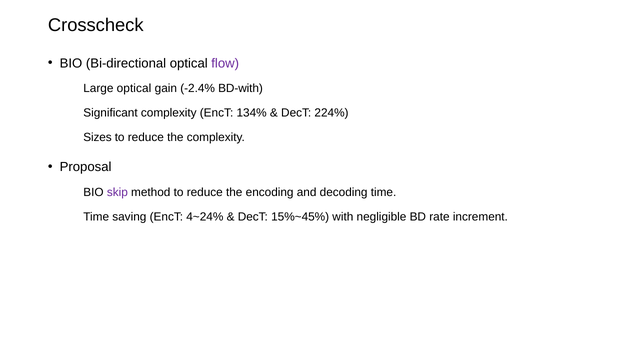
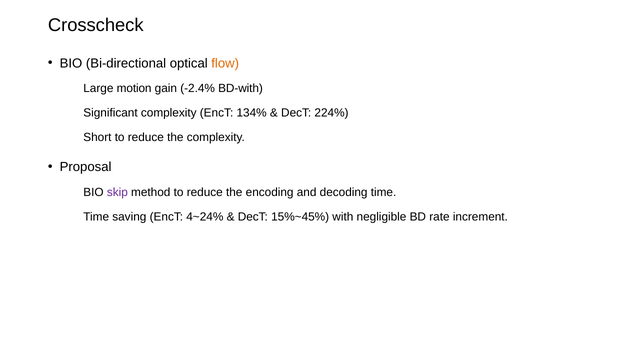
flow colour: purple -> orange
Large optical: optical -> motion
Sizes: Sizes -> Short
